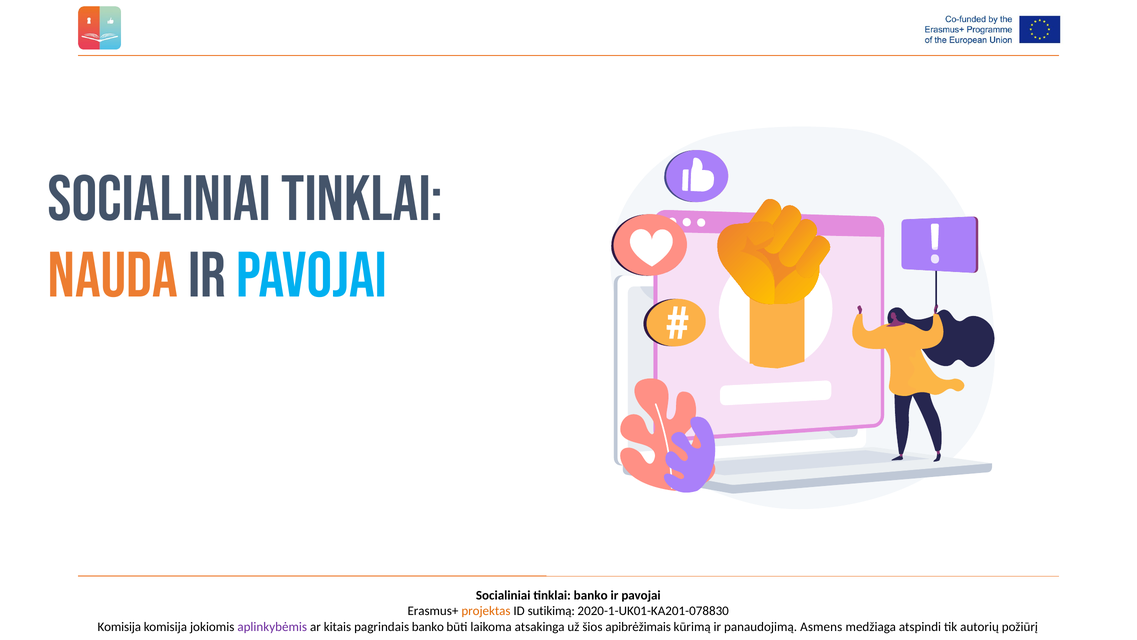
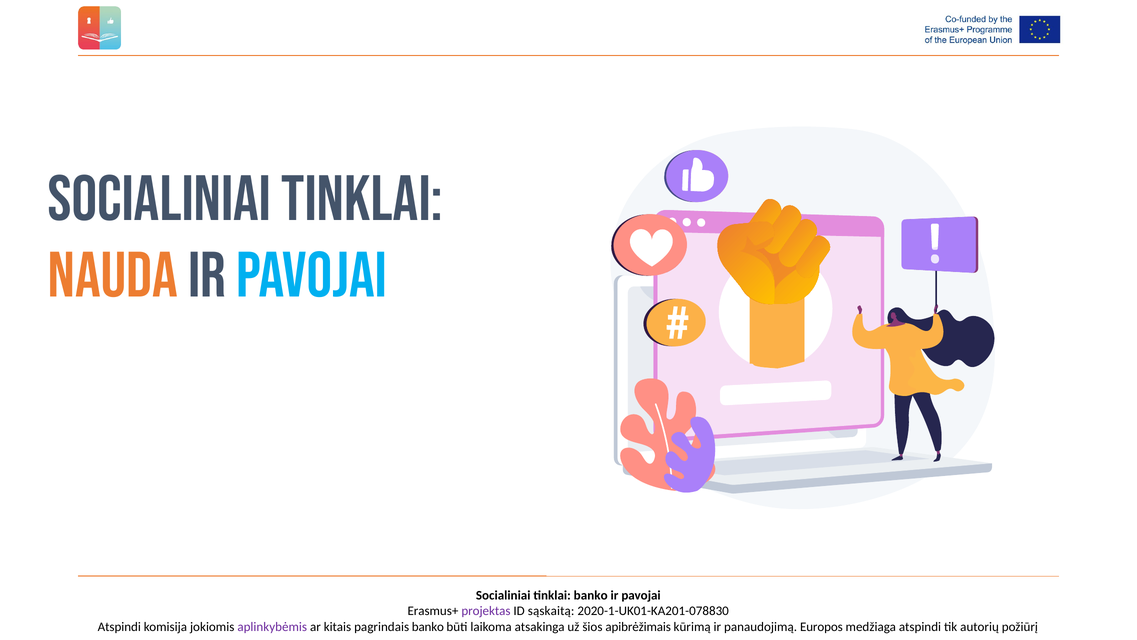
projektas colour: orange -> purple
sutikimą: sutikimą -> sąskaitą
Komisija at (119, 626): Komisija -> Atspindi
Asmens: Asmens -> Europos
